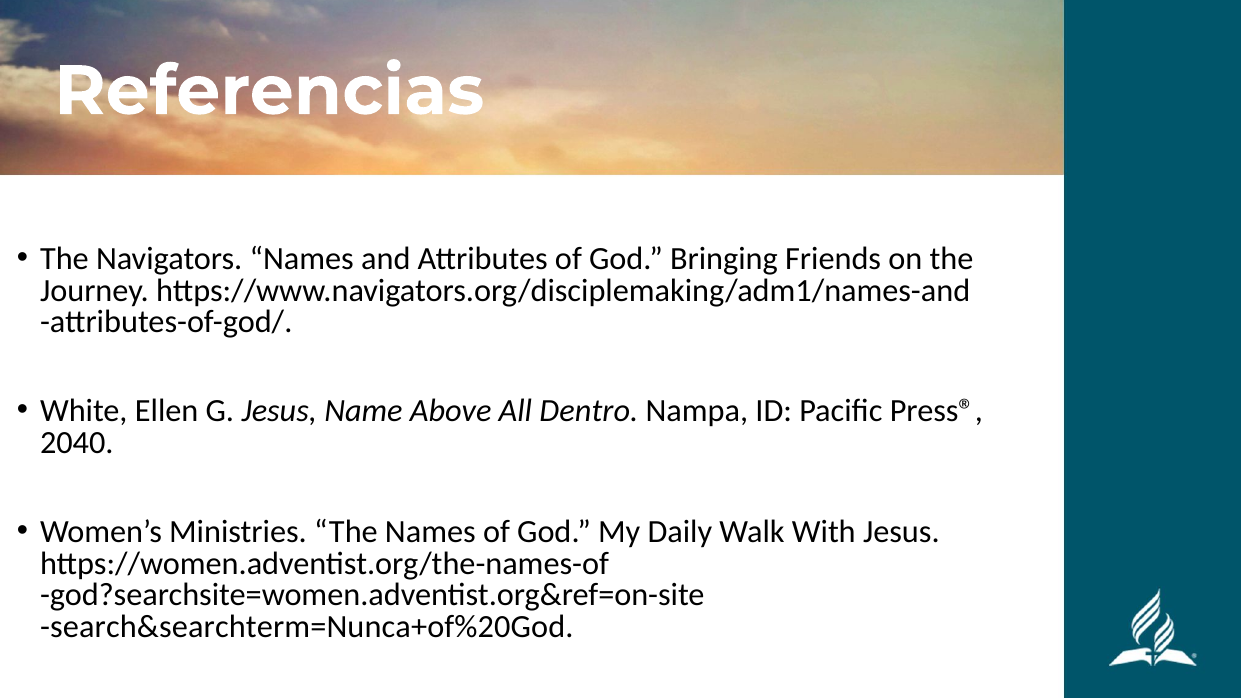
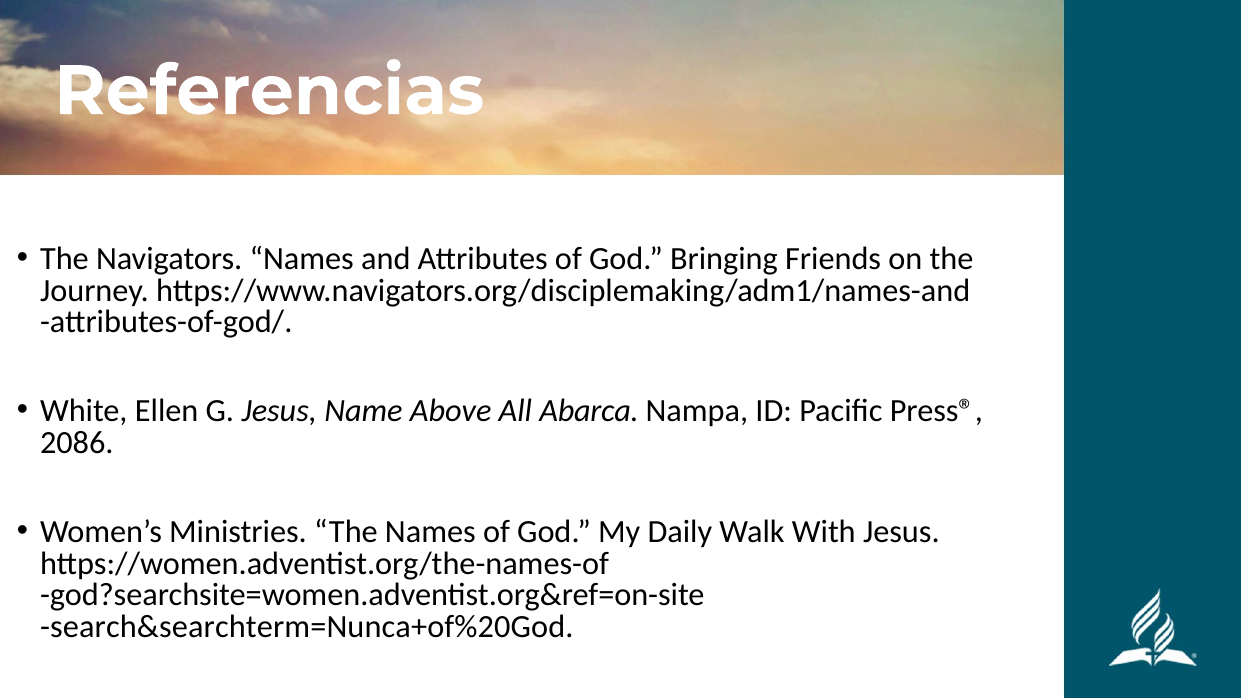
Dentro: Dentro -> Abarca
2040: 2040 -> 2086
